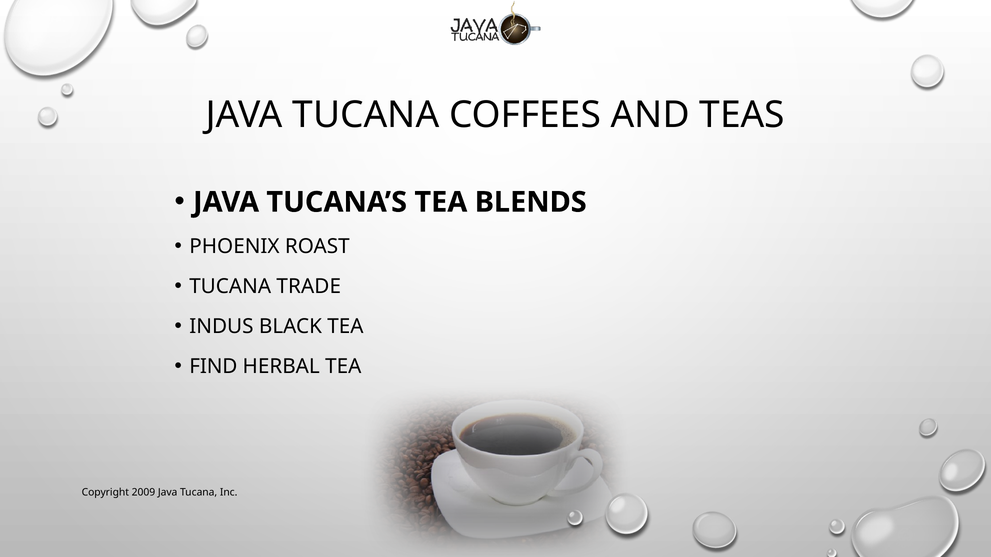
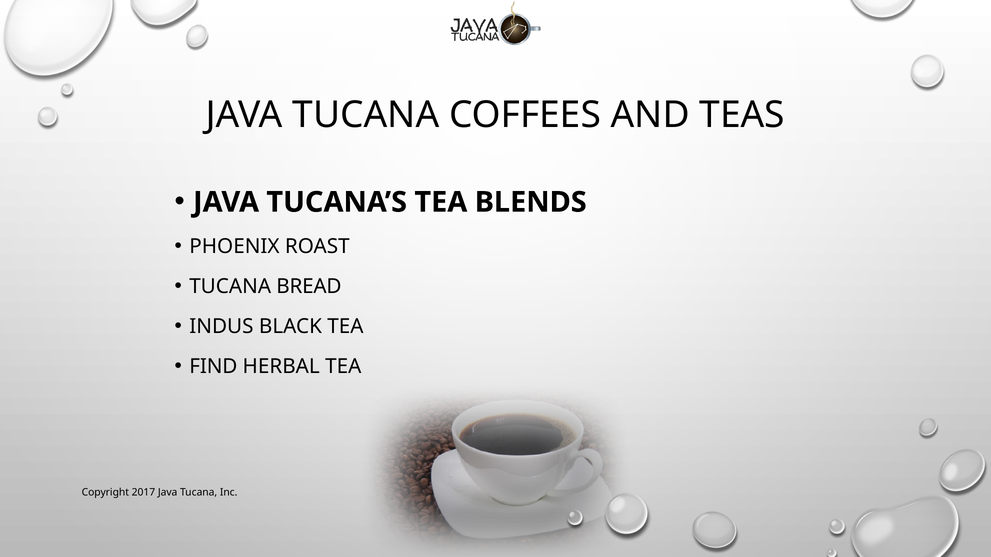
TRADE: TRADE -> BREAD
2009: 2009 -> 2017
